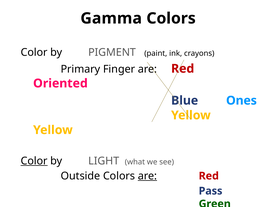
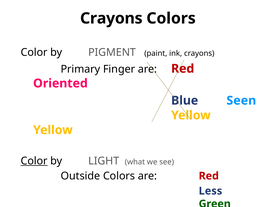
Gamma at (111, 18): Gamma -> Crayons
Ones: Ones -> Seen
are at (147, 176) underline: present -> none
Pass: Pass -> Less
